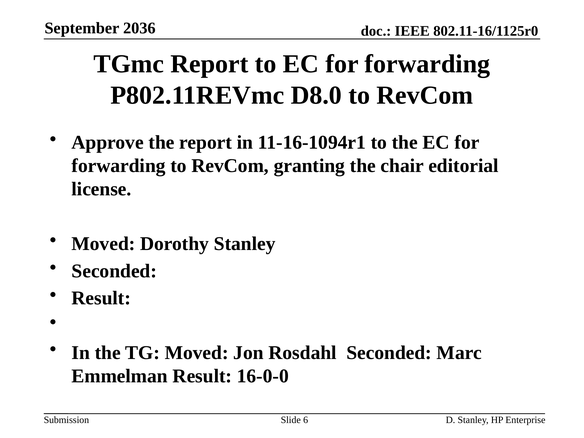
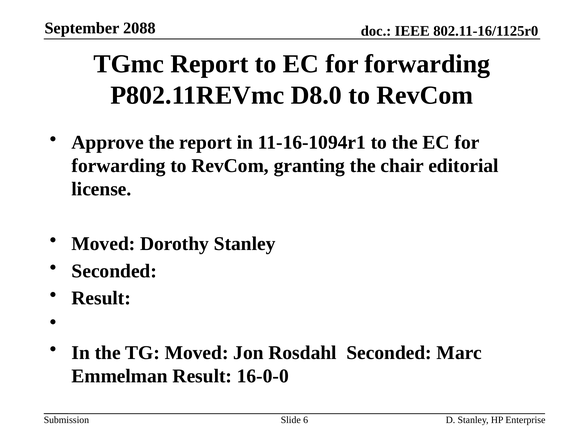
2036: 2036 -> 2088
